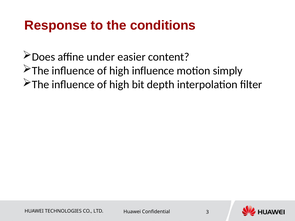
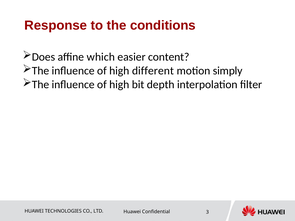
under: under -> which
high influence: influence -> different
